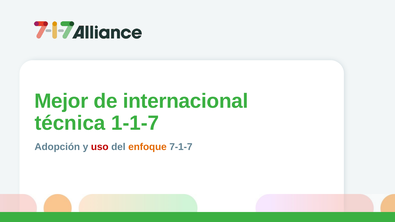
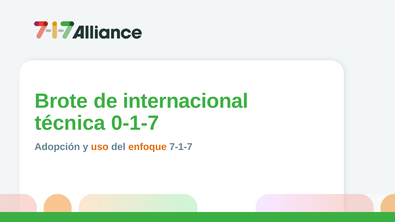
Mejor: Mejor -> Brote
1-1-7: 1-1-7 -> 0-1-7
uso colour: red -> orange
